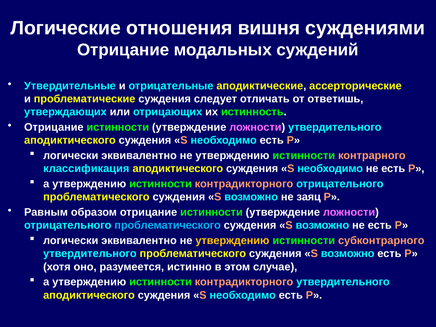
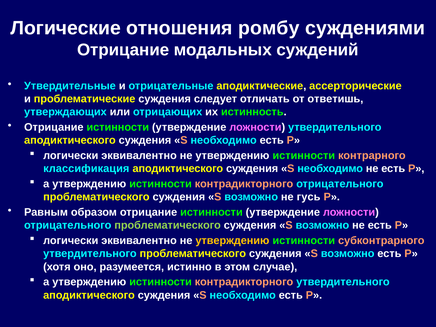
вишня: вишня -> ромбу
заяц: заяц -> гусь
проблематического at (168, 225) colour: light blue -> light green
